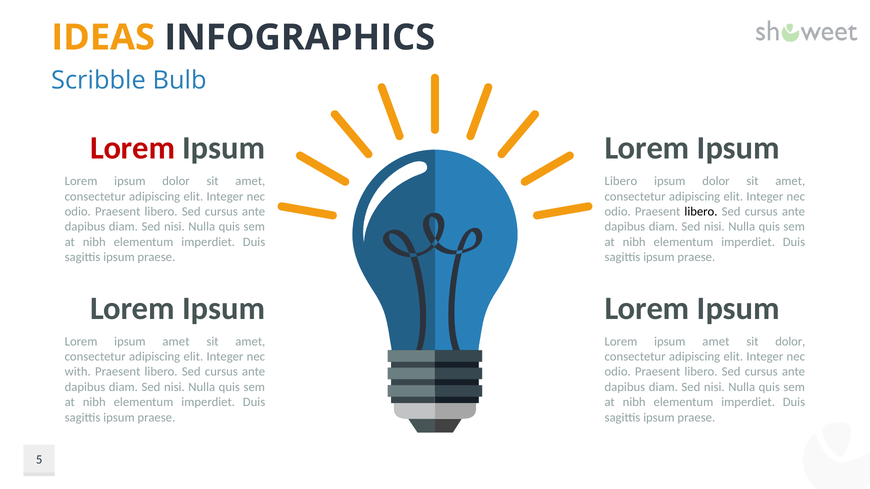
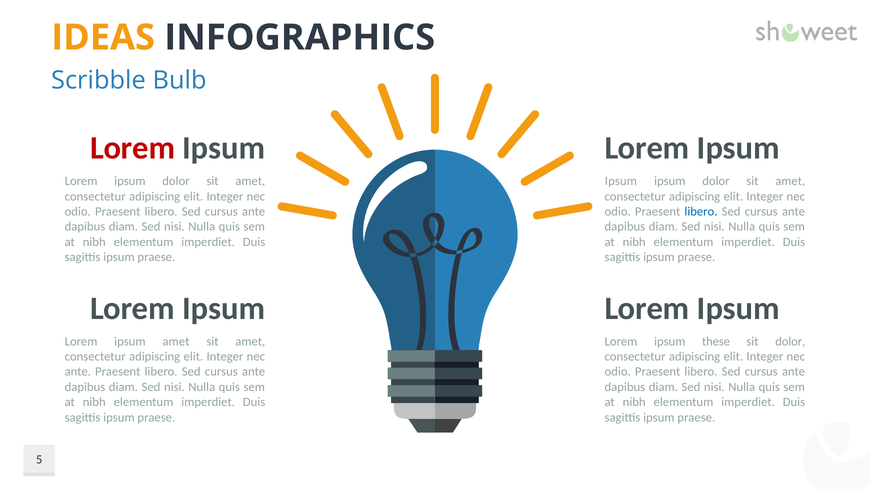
Libero at (621, 181): Libero -> Ipsum
libero at (701, 212) colour: black -> blue
amet at (716, 342): amet -> these
with at (78, 372): with -> ante
